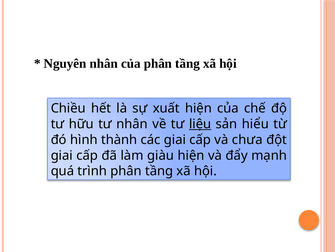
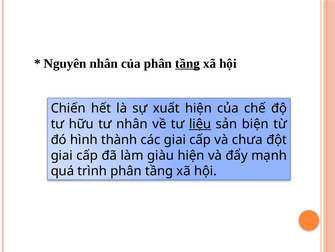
tầng at (188, 63) underline: none -> present
Chiều: Chiều -> Chiến
hiểu: hiểu -> biện
